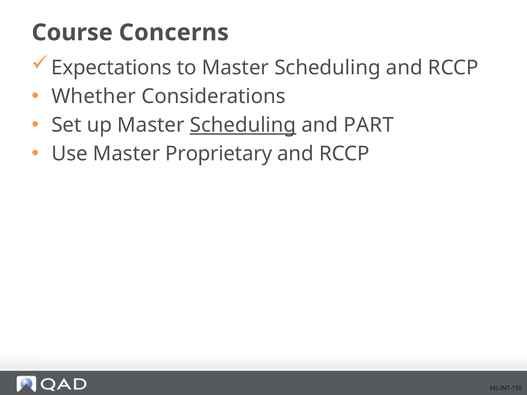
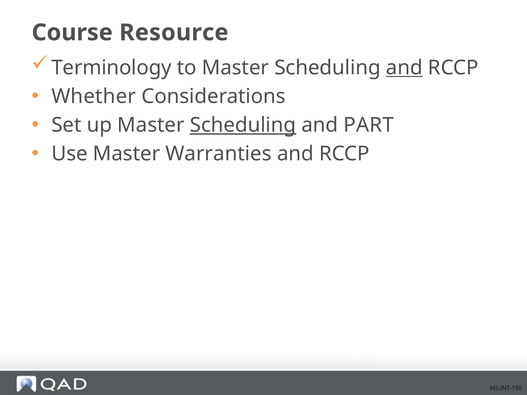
Concerns: Concerns -> Resource
Expectations: Expectations -> Terminology
and at (404, 68) underline: none -> present
Proprietary: Proprietary -> Warranties
